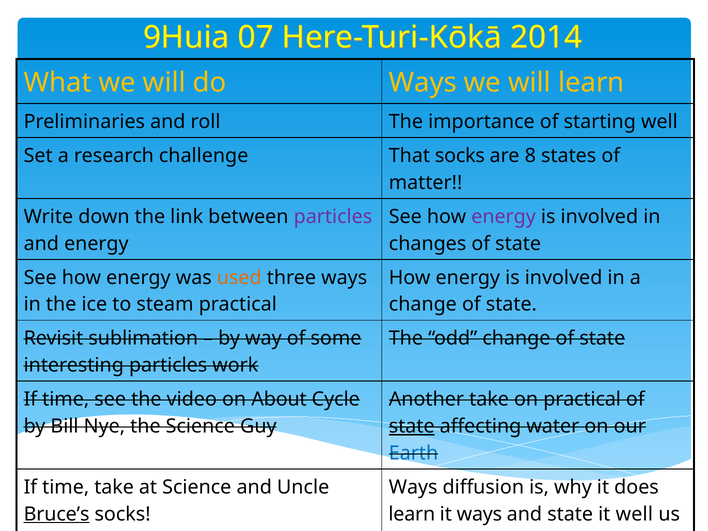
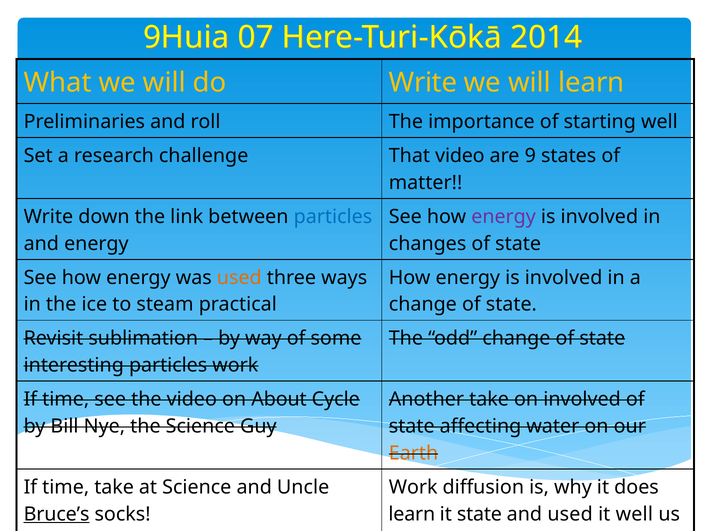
do Ways: Ways -> Write
That socks: socks -> video
8: 8 -> 9
particles at (333, 217) colour: purple -> blue
on practical: practical -> involved
state at (412, 426) underline: present -> none
Earth colour: blue -> orange
Ways at (413, 487): Ways -> Work
it ways: ways -> state
and state: state -> used
